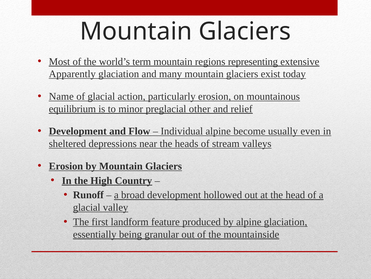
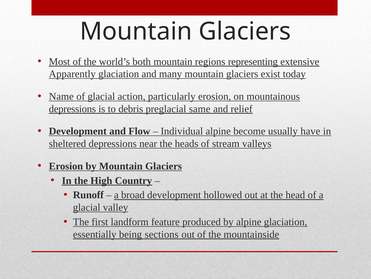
term: term -> both
equilibrium at (72, 109): equilibrium -> depressions
minor: minor -> debris
other: other -> same
even: even -> have
granular: granular -> sections
